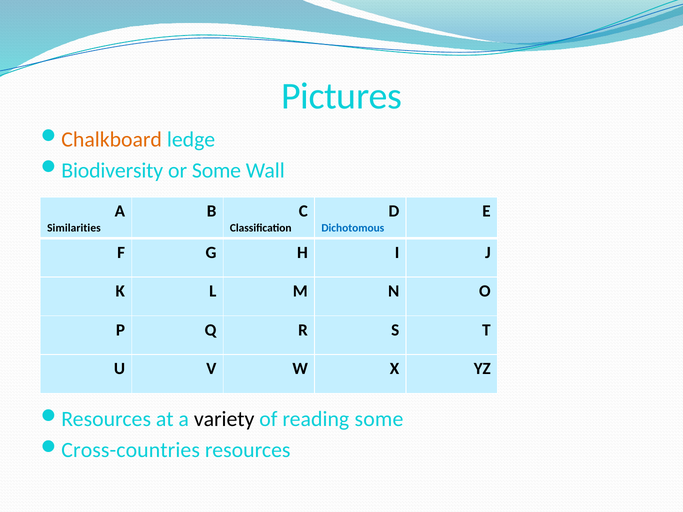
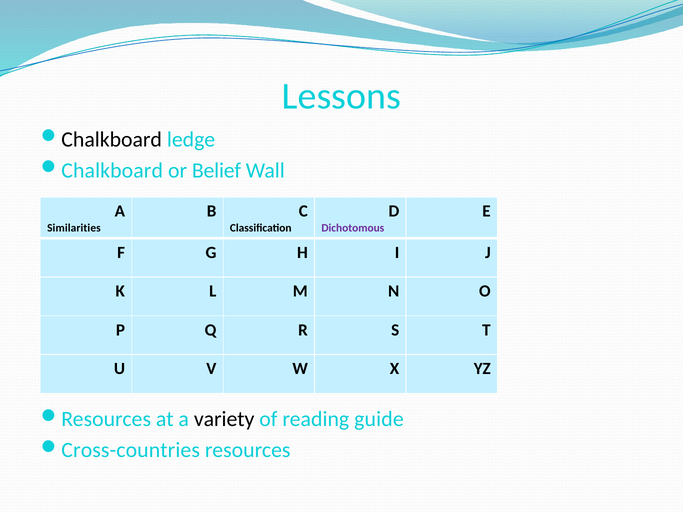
Pictures: Pictures -> Lessons
Chalkboard at (112, 140) colour: orange -> black
Biodiversity at (112, 171): Biodiversity -> Chalkboard
or Some: Some -> Belief
Dichotomous colour: blue -> purple
reading some: some -> guide
